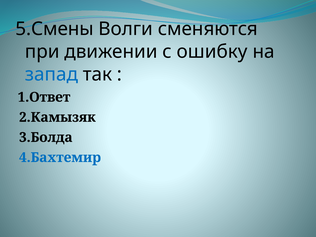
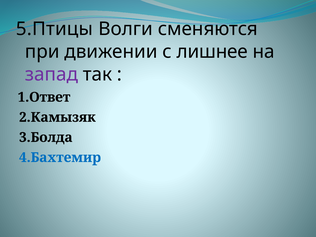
5.Смены: 5.Смены -> 5.Птицы
ошибку: ошибку -> лишнее
запад colour: blue -> purple
